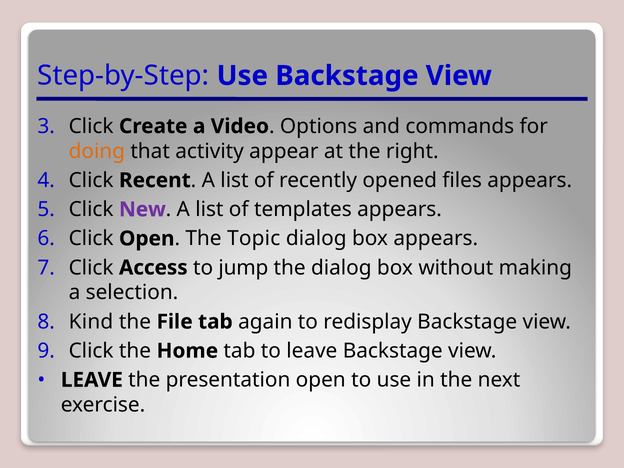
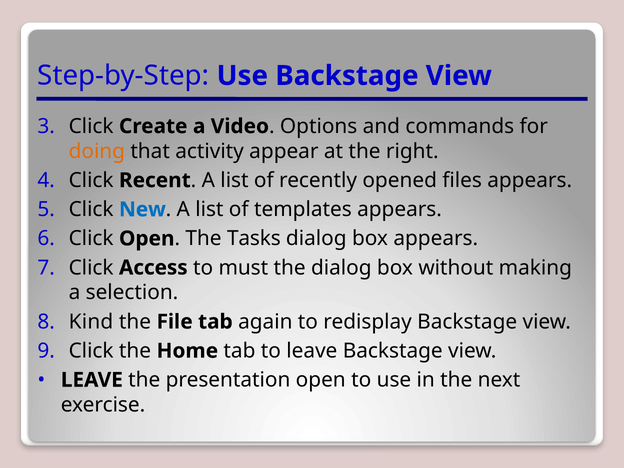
New colour: purple -> blue
Topic: Topic -> Tasks
jump: jump -> must
